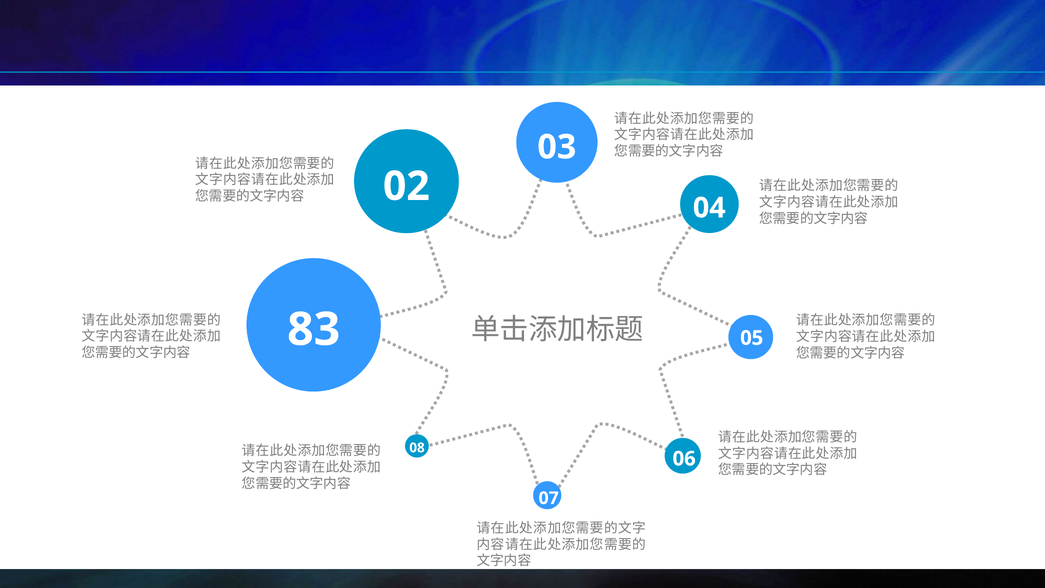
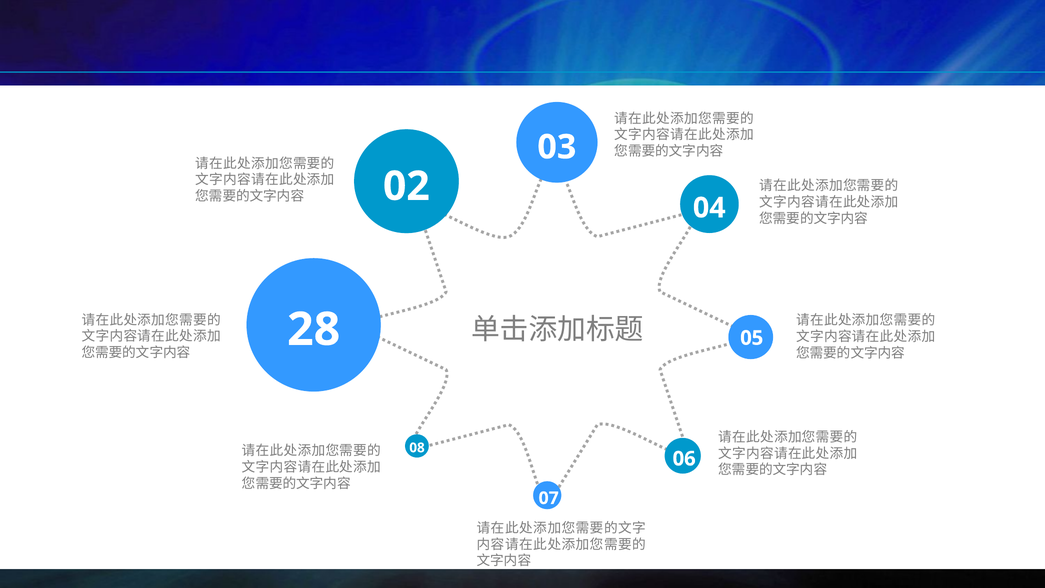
83: 83 -> 28
